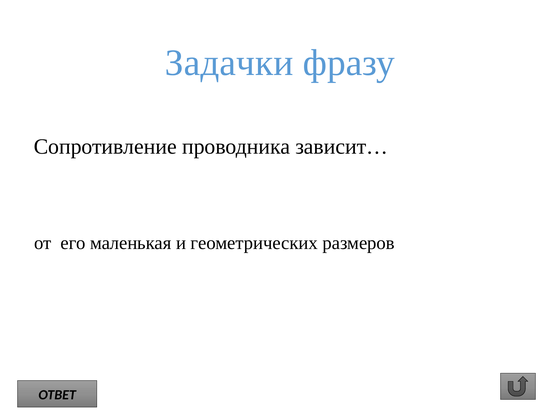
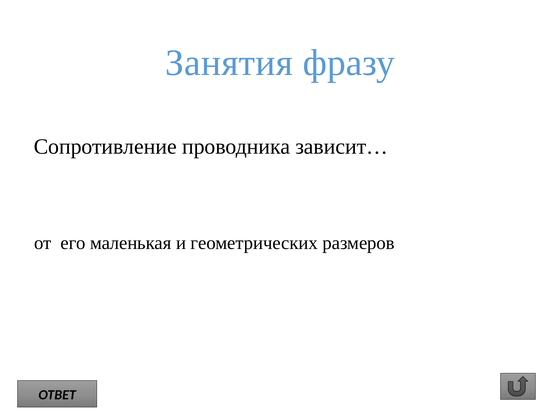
Задачки: Задачки -> Занятия
